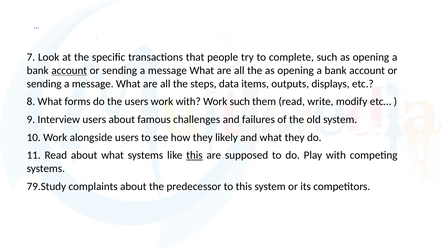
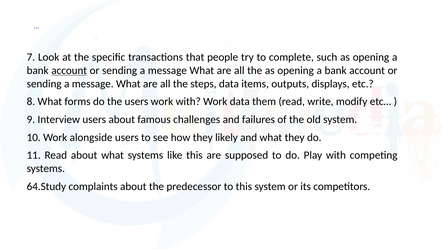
Work such: such -> data
this at (194, 155) underline: present -> none
79.Study: 79.Study -> 64.Study
